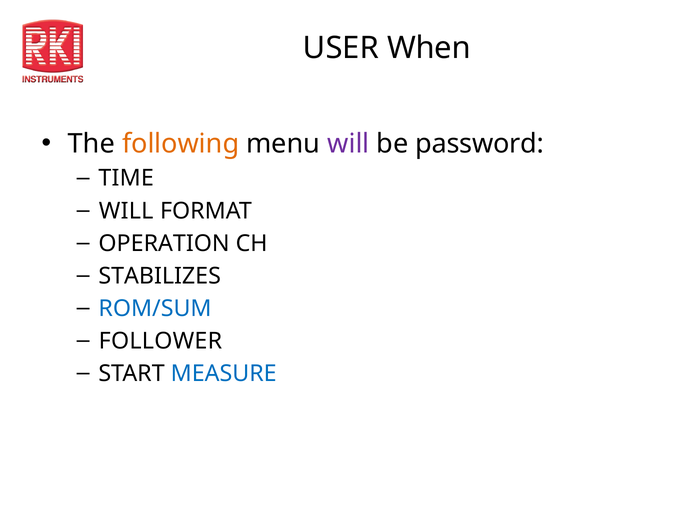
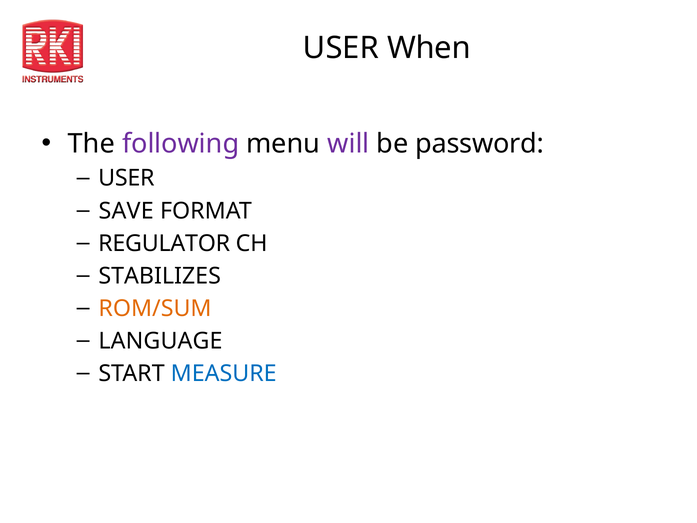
following colour: orange -> purple
TIME at (126, 178): TIME -> USER
WILL at (126, 211): WILL -> SAVE
OPERATION: OPERATION -> REGULATOR
ROM/SUM colour: blue -> orange
FOLLOWER: FOLLOWER -> LANGUAGE
